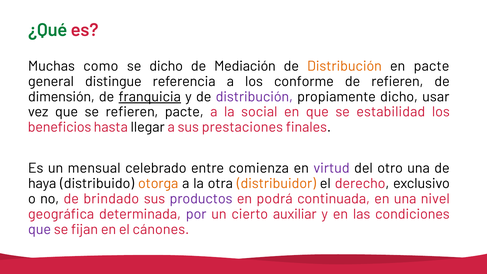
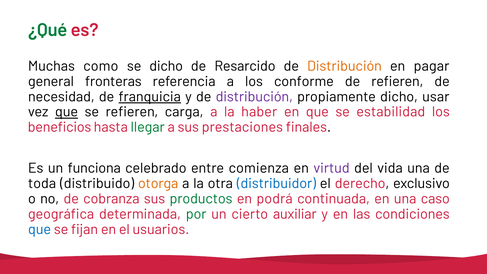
Mediación: Mediación -> Resarcido
en pacte: pacte -> pagar
distingue: distingue -> fronteras
dimensión: dimensión -> necesidad
que at (67, 112) underline: none -> present
refieren pacte: pacte -> carga
social: social -> haber
llegar colour: black -> green
mensual: mensual -> funciona
otro: otro -> vida
haya: haya -> toda
distribuidor colour: orange -> blue
brindado: brindado -> cobranza
productos colour: purple -> green
nivel: nivel -> caso
por colour: purple -> green
que at (40, 229) colour: purple -> blue
cánones: cánones -> usuarios
